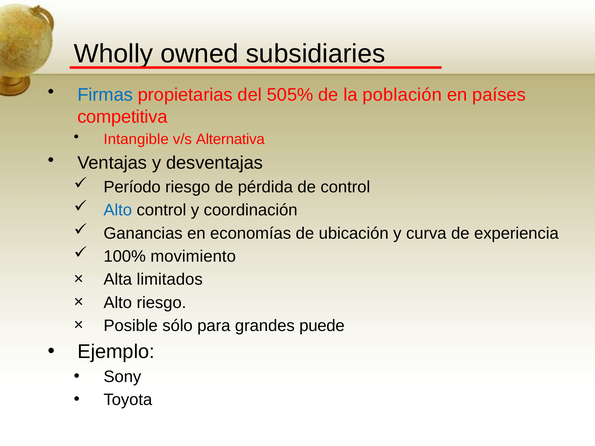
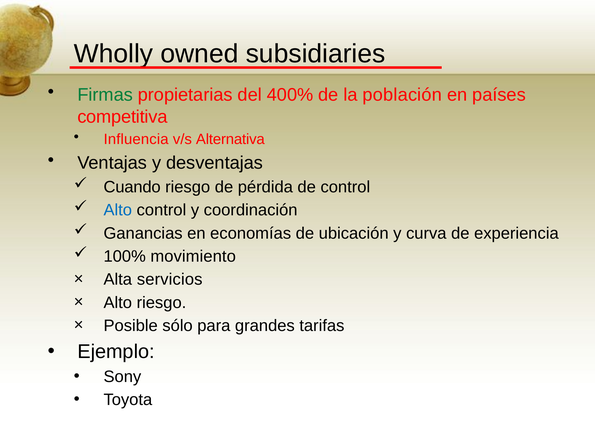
Firmas colour: blue -> green
505%: 505% -> 400%
Intangible: Intangible -> Influencia
Período: Período -> Cuando
limitados: limitados -> servicios
puede: puede -> tarifas
